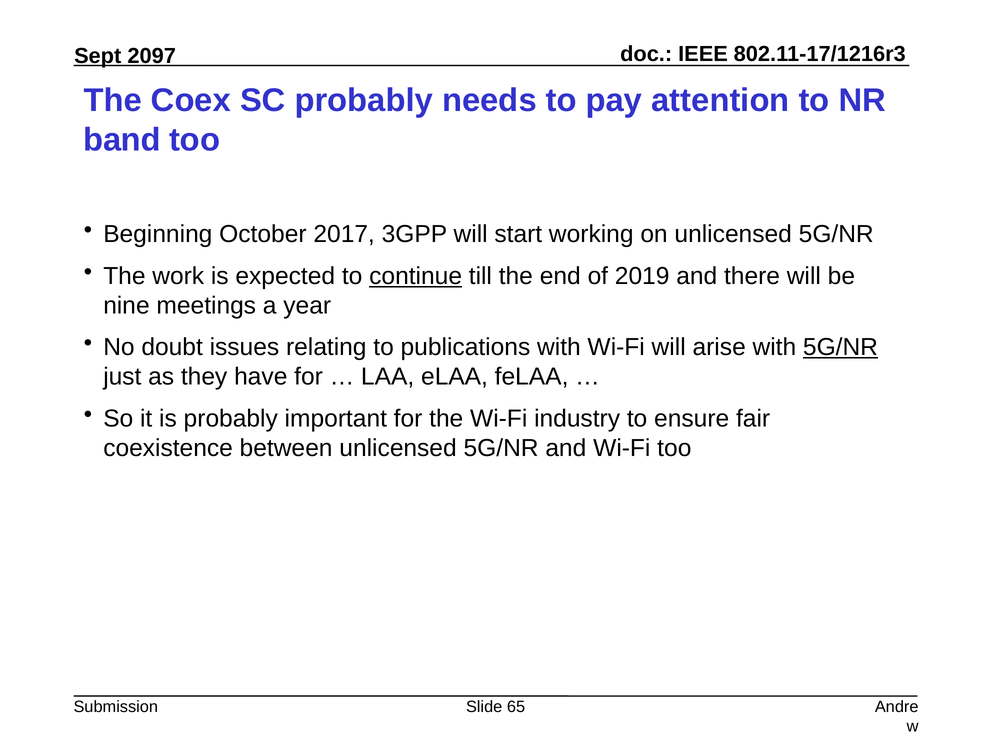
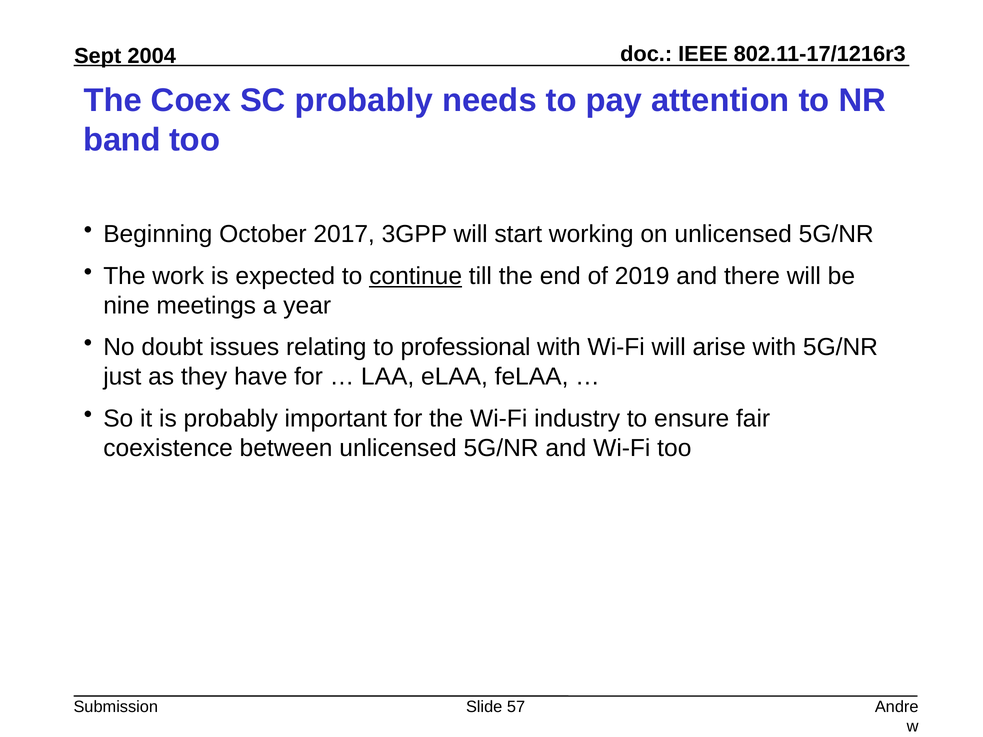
2097: 2097 -> 2004
publications: publications -> professional
5G/NR at (840, 347) underline: present -> none
65: 65 -> 57
